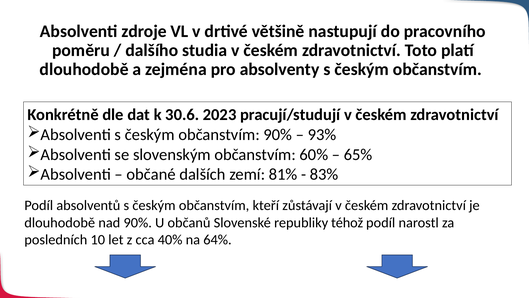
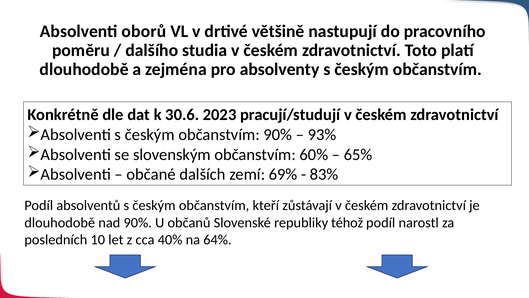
zdroje: zdroje -> oborů
81%: 81% -> 69%
